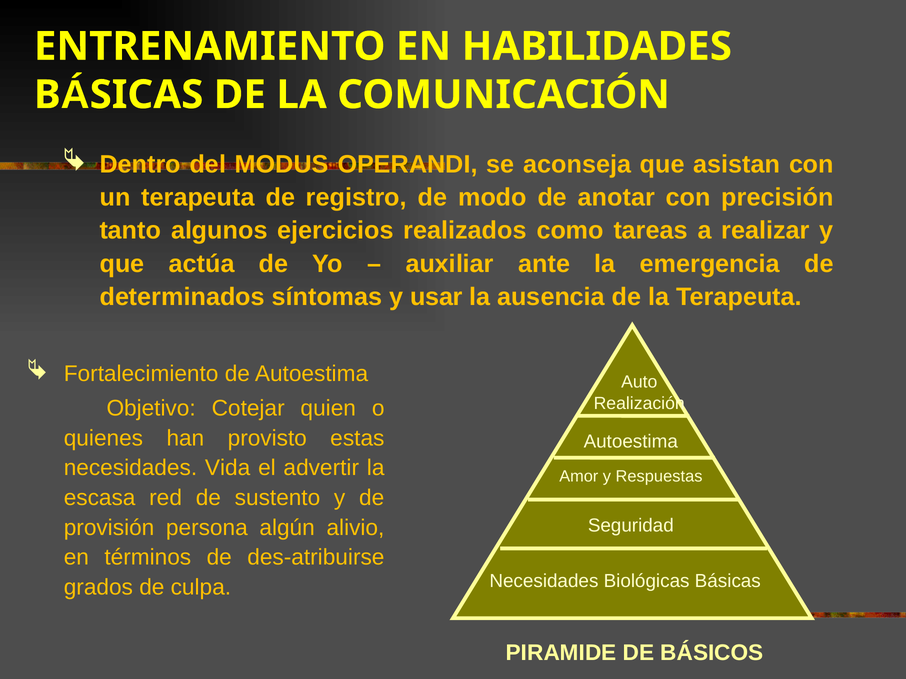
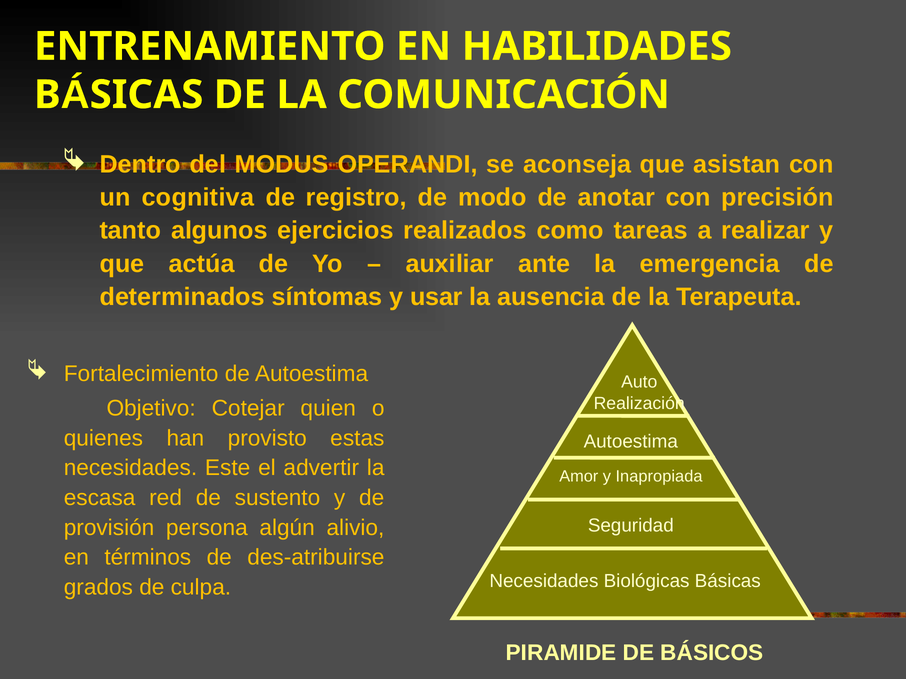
un terapeuta: terapeuta -> cognitiva
Vida: Vida -> Este
Respuestas: Respuestas -> Inapropiada
